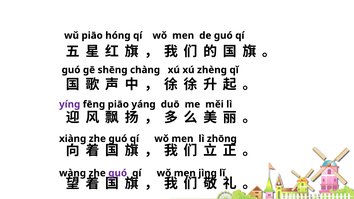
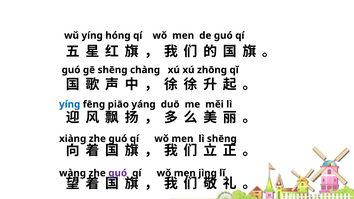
wǔ piāo: piāo -> yínɡ
zhènɡ: zhènɡ -> zhōnɡ
yínɡ at (70, 104) colour: purple -> blue
lì zhōnɡ: zhōnɡ -> shēnɡ
